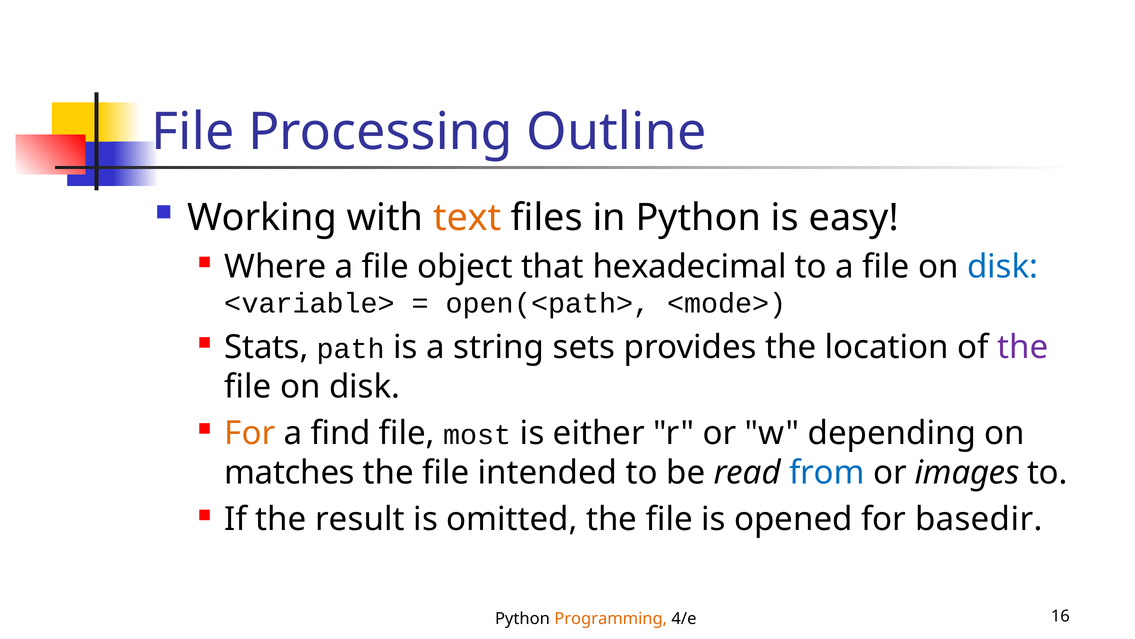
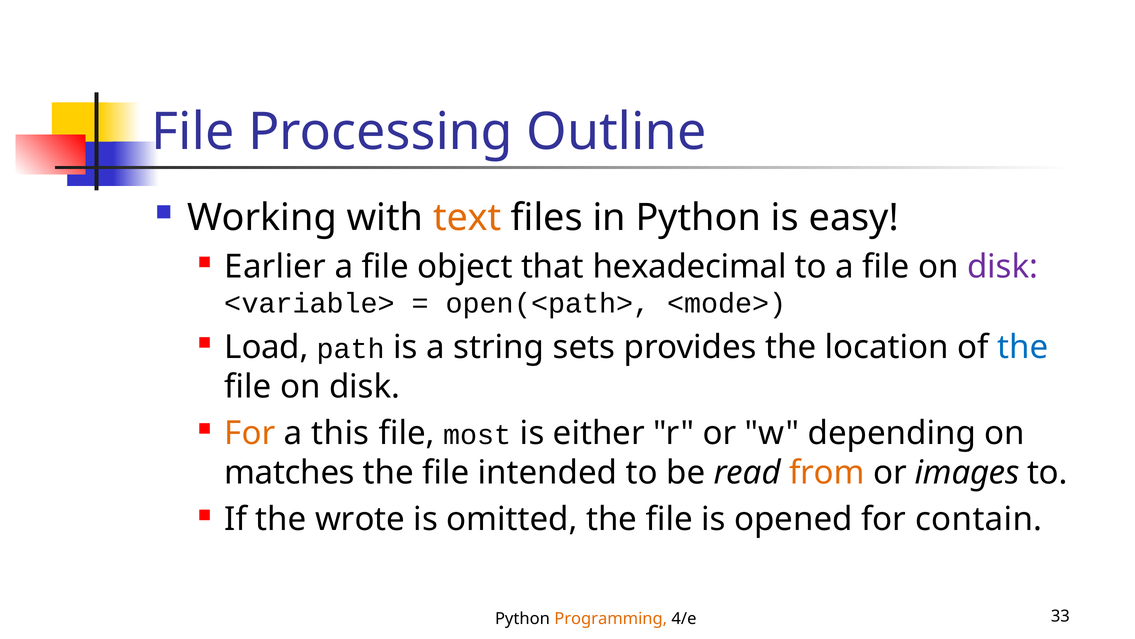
Where: Where -> Earlier
disk at (1003, 266) colour: blue -> purple
Stats: Stats -> Load
the at (1023, 347) colour: purple -> blue
find: find -> this
from colour: blue -> orange
result: result -> wrote
basedir: basedir -> contain
16: 16 -> 33
